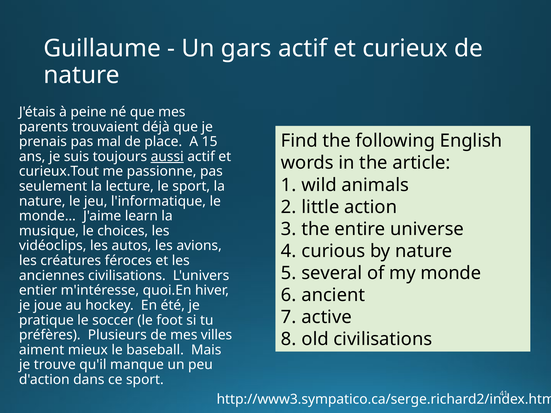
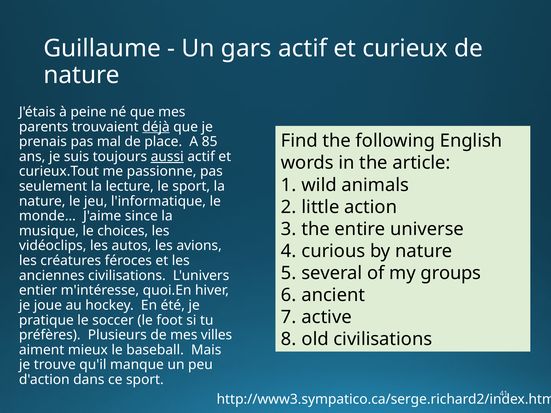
déjà underline: none -> present
15: 15 -> 85
learn: learn -> since
my monde: monde -> groups
